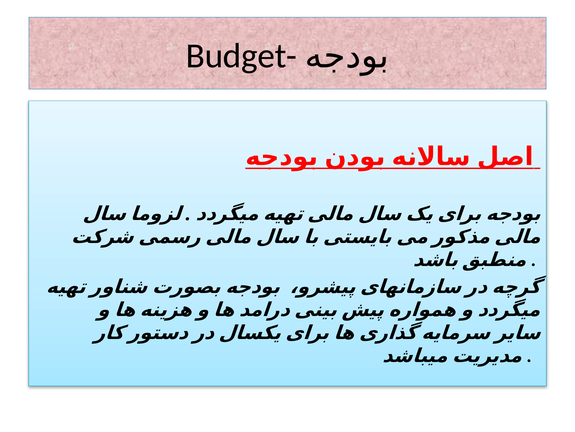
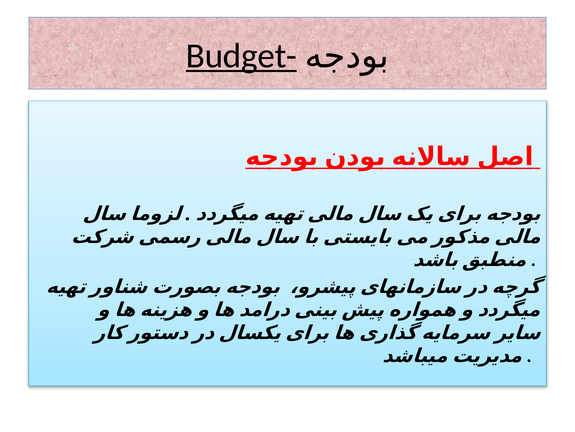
Budget- underline: none -> present
